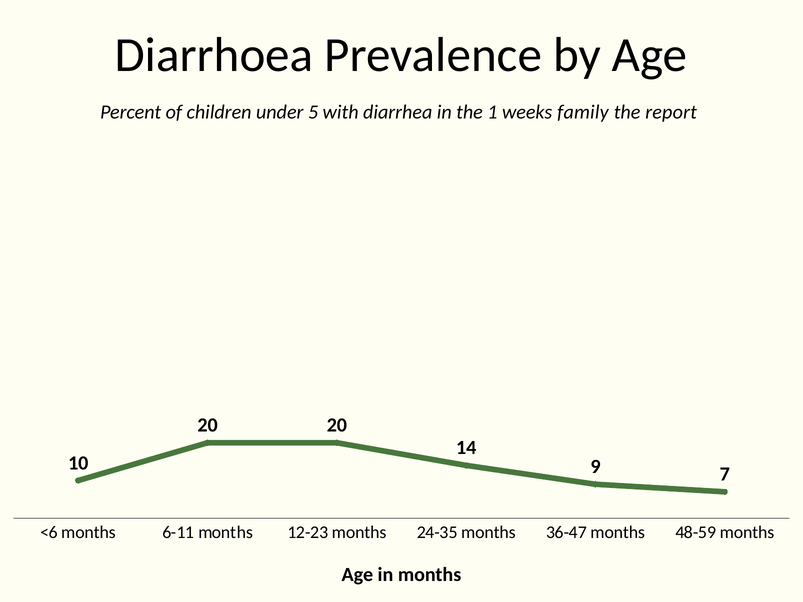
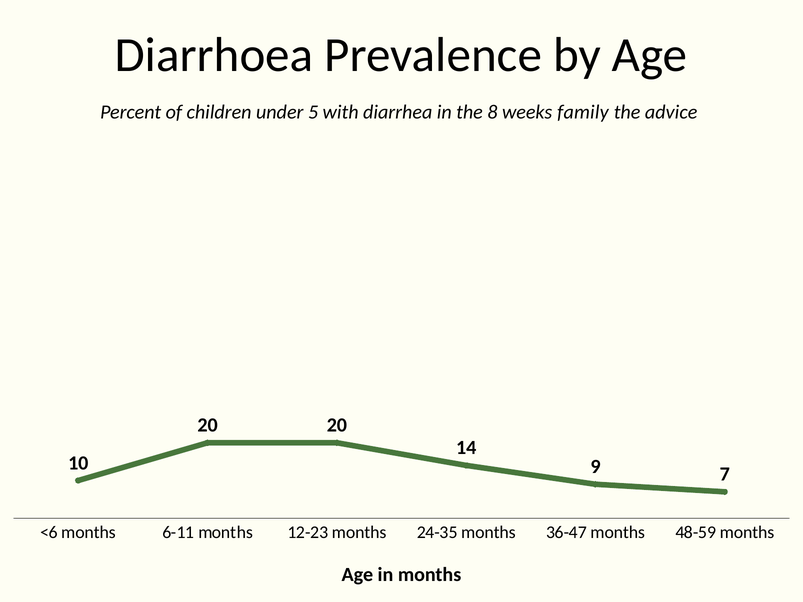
1: 1 -> 8
report: report -> advice
